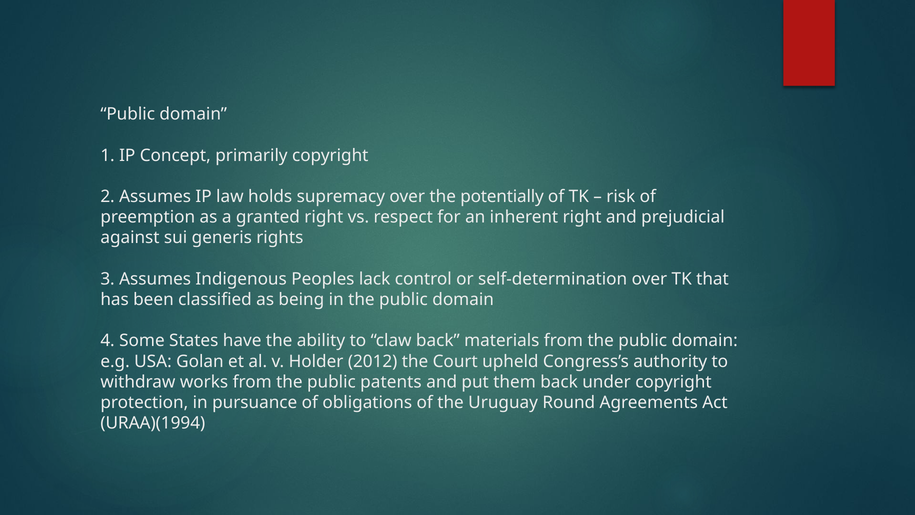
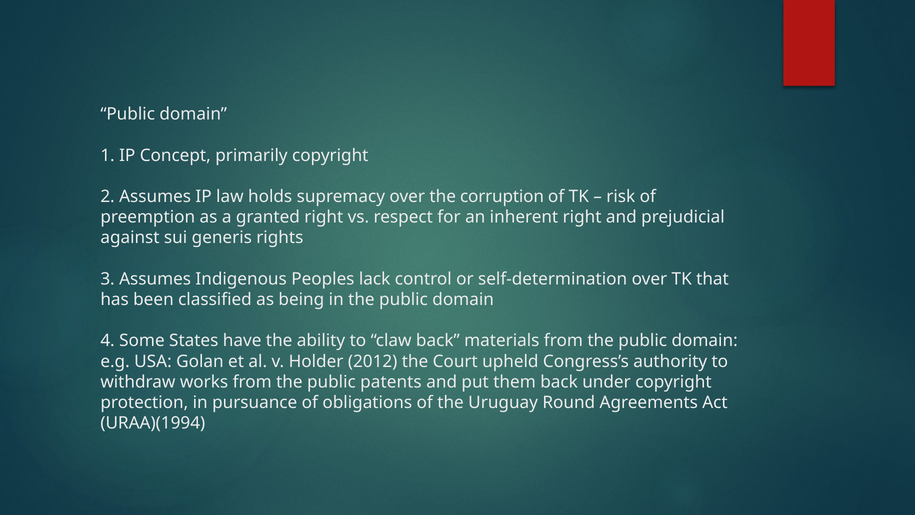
potentially: potentially -> corruption
